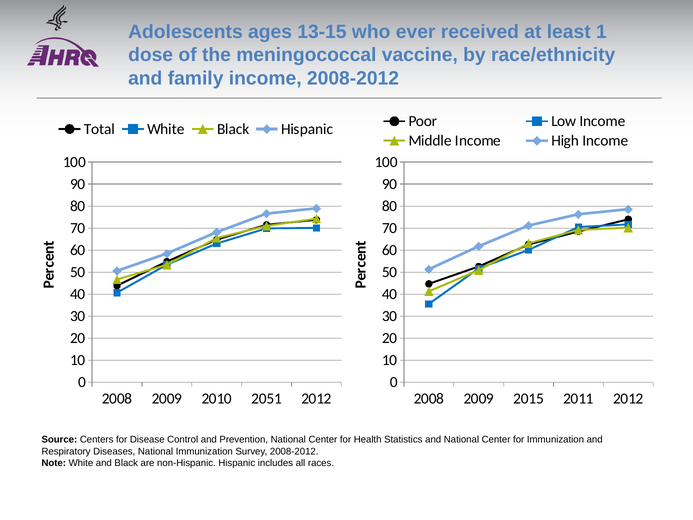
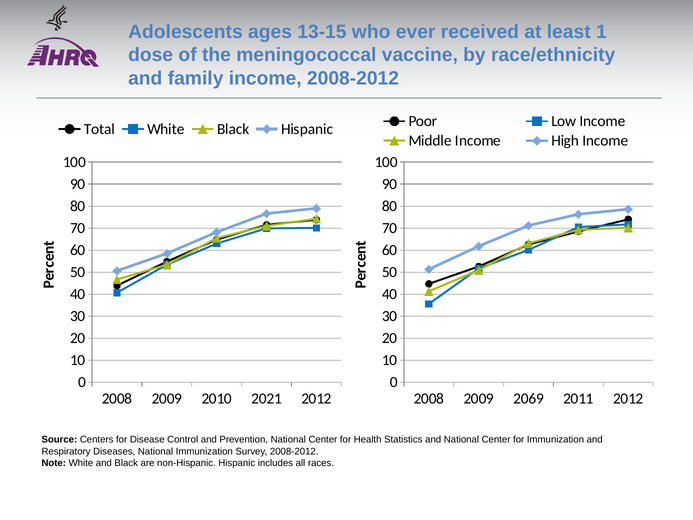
2051: 2051 -> 2021
2015: 2015 -> 2069
